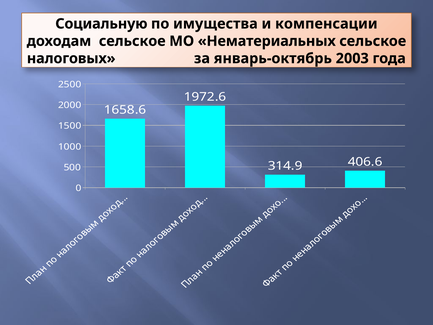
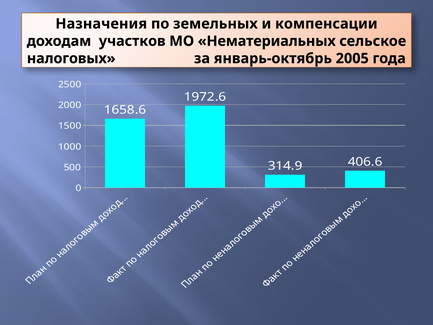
Социальную: Социальную -> Назначения
имущества: имущества -> земельных
доходам сельское: сельское -> участков
2003: 2003 -> 2005
